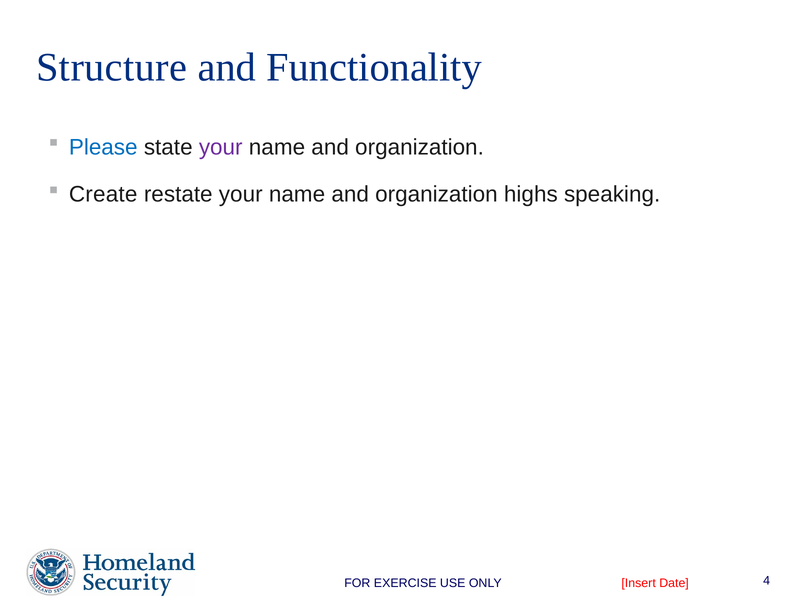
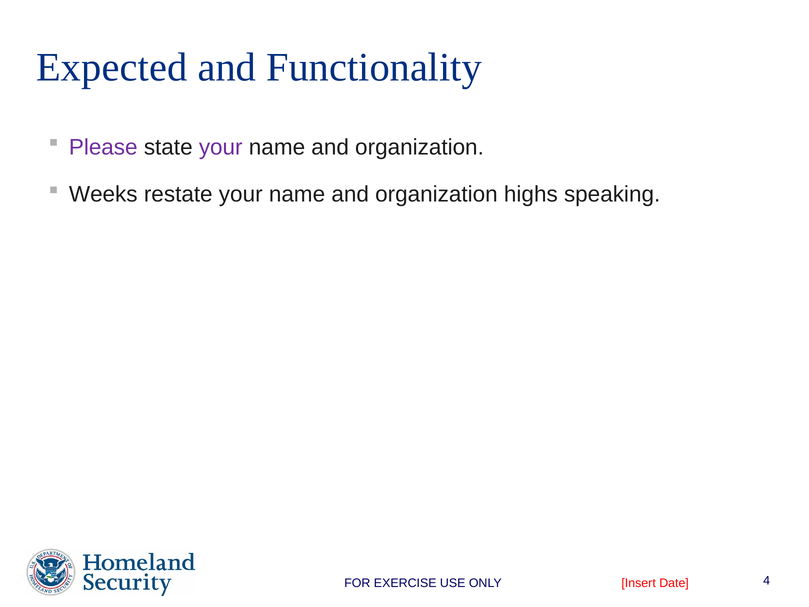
Structure: Structure -> Expected
Please colour: blue -> purple
Create: Create -> Weeks
